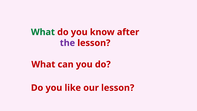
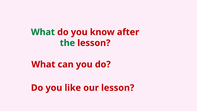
the colour: purple -> green
